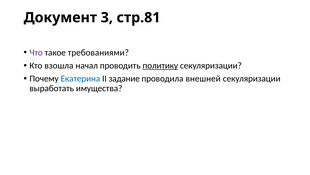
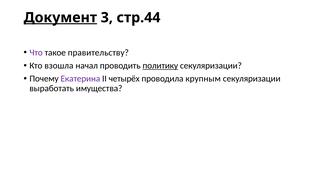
Документ underline: none -> present
стр.81: стр.81 -> стр.44
требованиями: требованиями -> правительству
Екатерина colour: blue -> purple
задание: задание -> четырёх
внешней: внешней -> крупным
